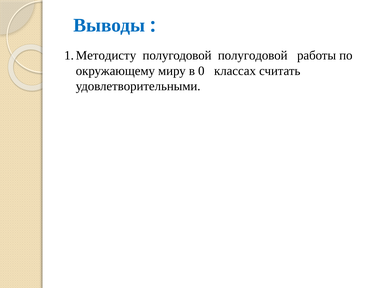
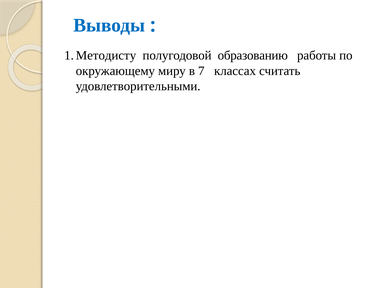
полугодовой полугодовой: полугодовой -> образованию
0: 0 -> 7
